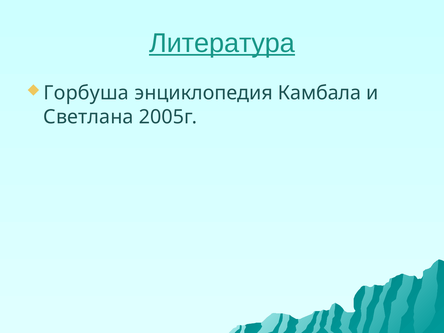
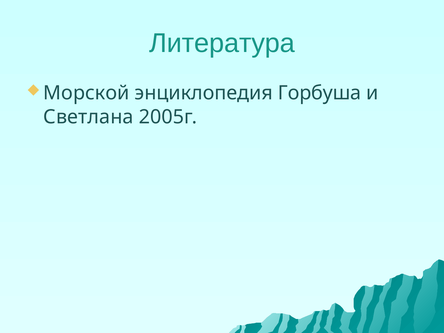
Литература underline: present -> none
Горбуша: Горбуша -> Морской
Камбала: Камбала -> Горбуша
